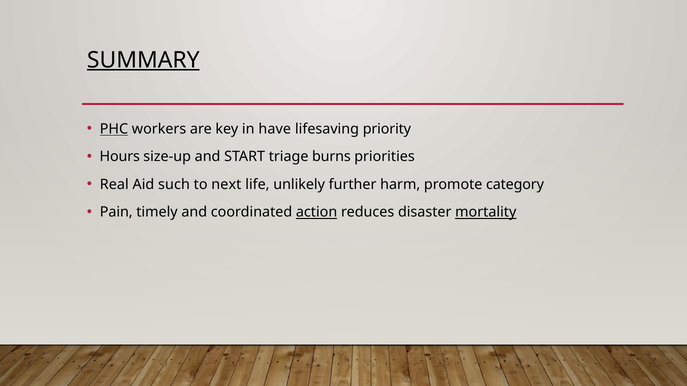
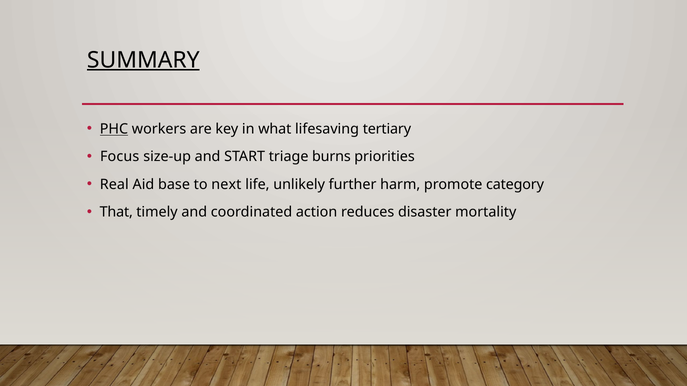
have: have -> what
priority: priority -> tertiary
Hours: Hours -> Focus
such: such -> base
Pain: Pain -> That
action underline: present -> none
mortality underline: present -> none
